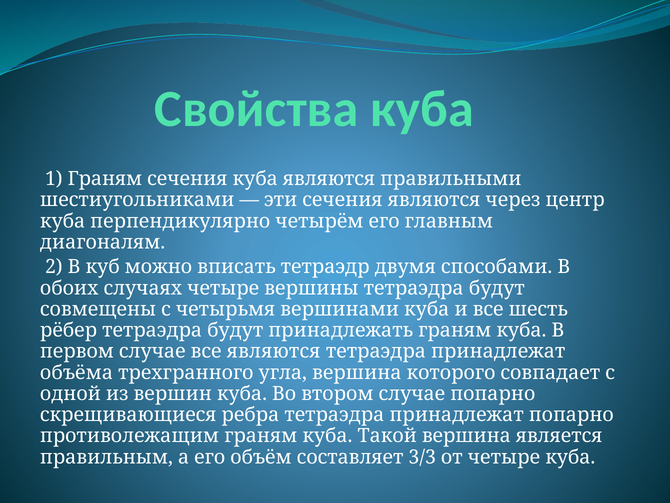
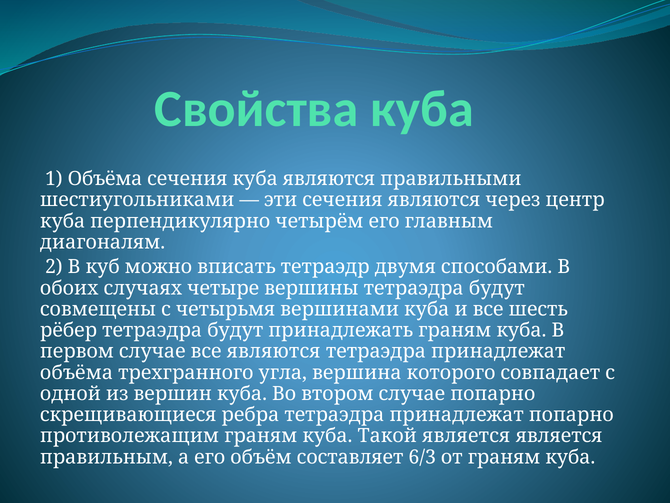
1 Граням: Граням -> Объёма
Такой вершина: вершина -> является
3/3: 3/3 -> 6/3
от четыре: четыре -> граням
